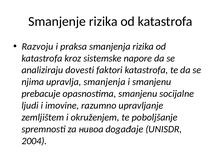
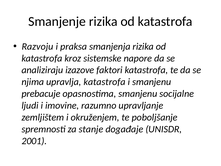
dovesti: dovesti -> izazove
upravlja smanjenja: smanjenja -> katastrofa
нивоа: нивоа -> stanje
2004: 2004 -> 2001
